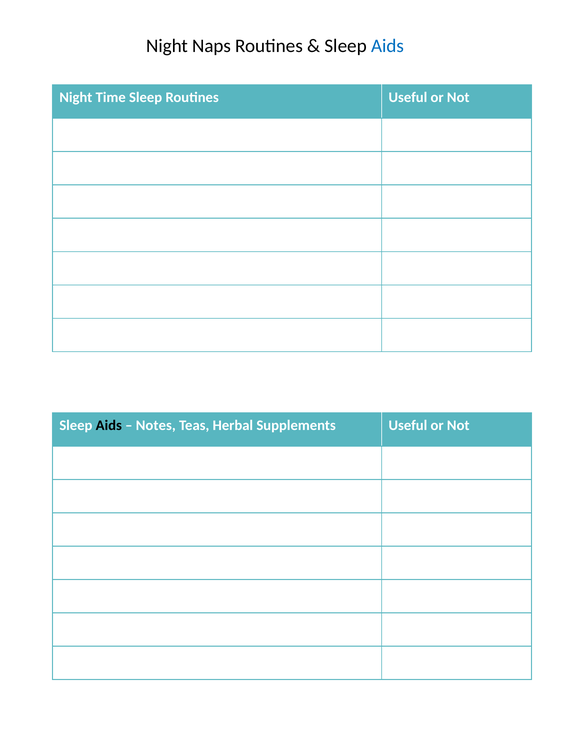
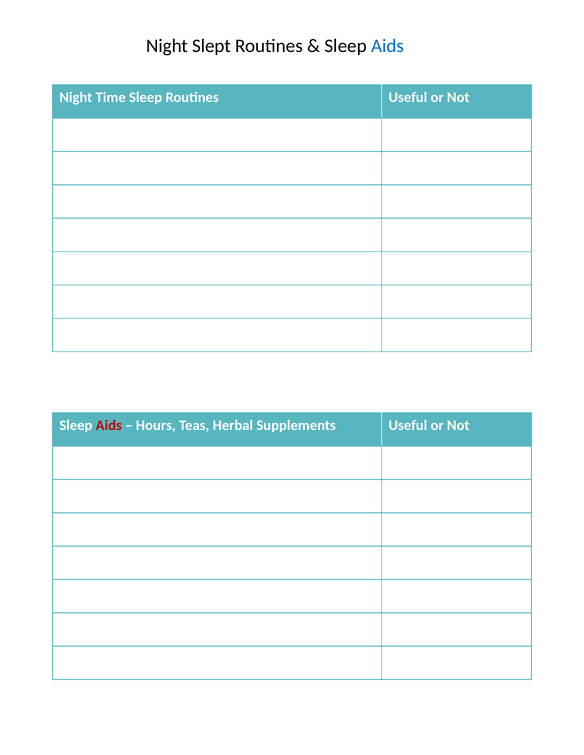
Naps: Naps -> Slept
Aids at (109, 426) colour: black -> red
Notes: Notes -> Hours
